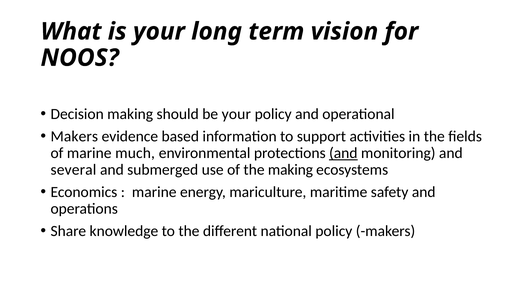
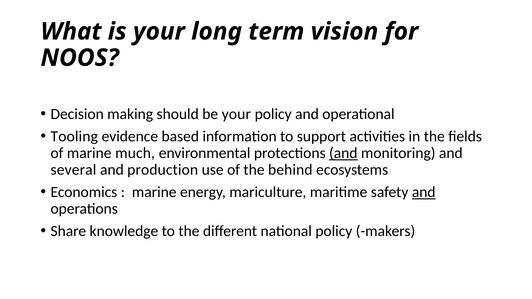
Makers at (74, 136): Makers -> Tooling
submerged: submerged -> production
the making: making -> behind
and at (424, 192) underline: none -> present
